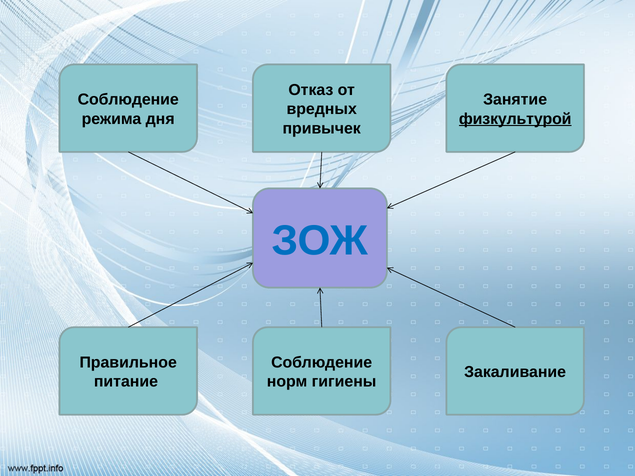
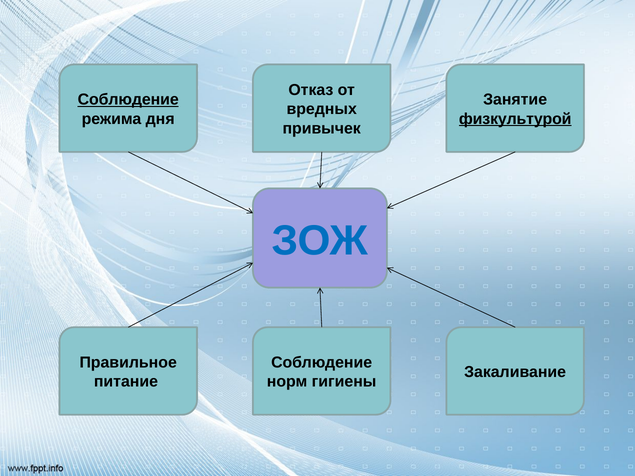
Соблюдение at (128, 100) underline: none -> present
